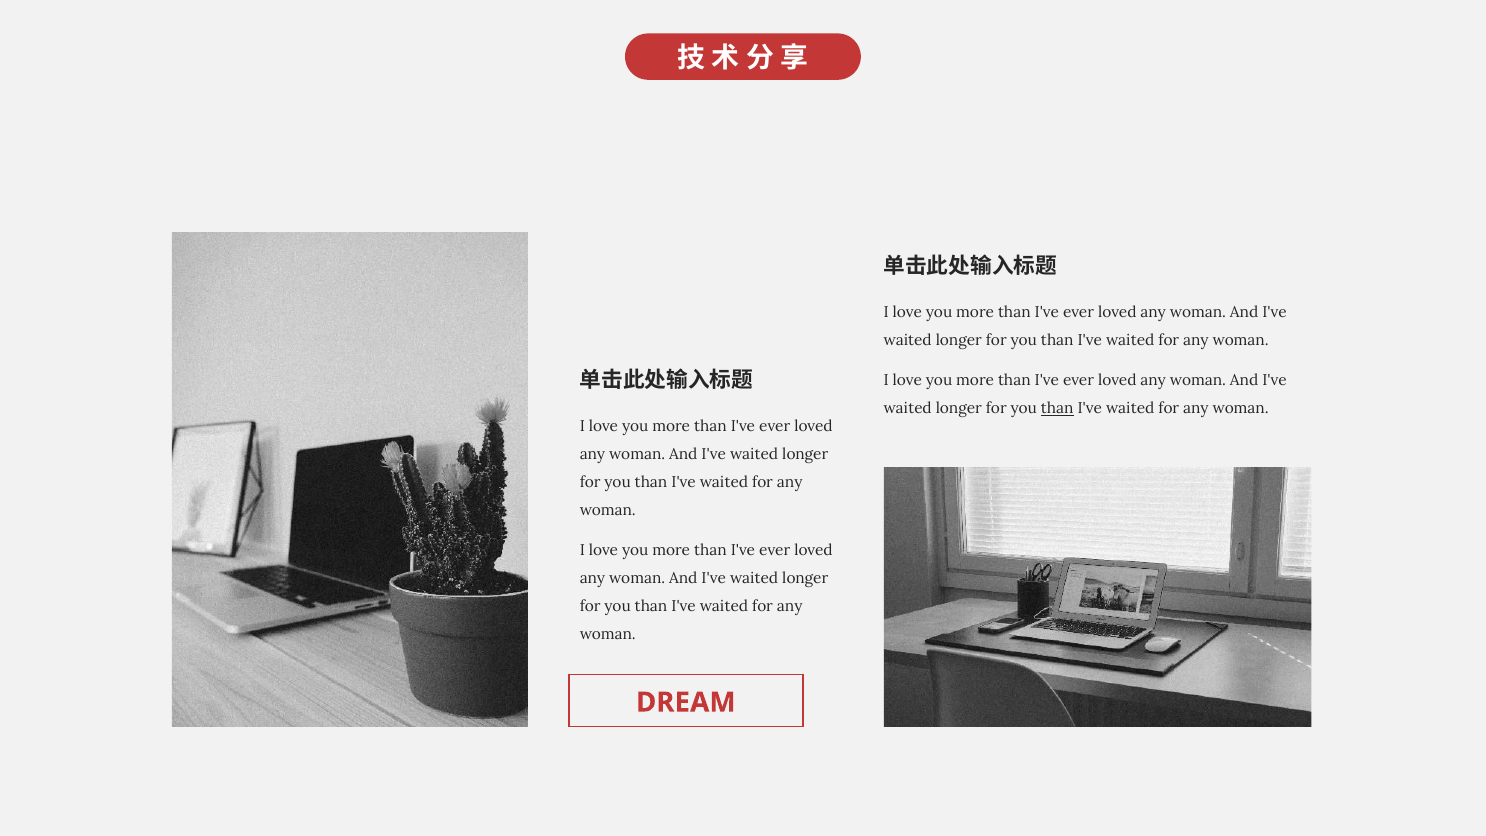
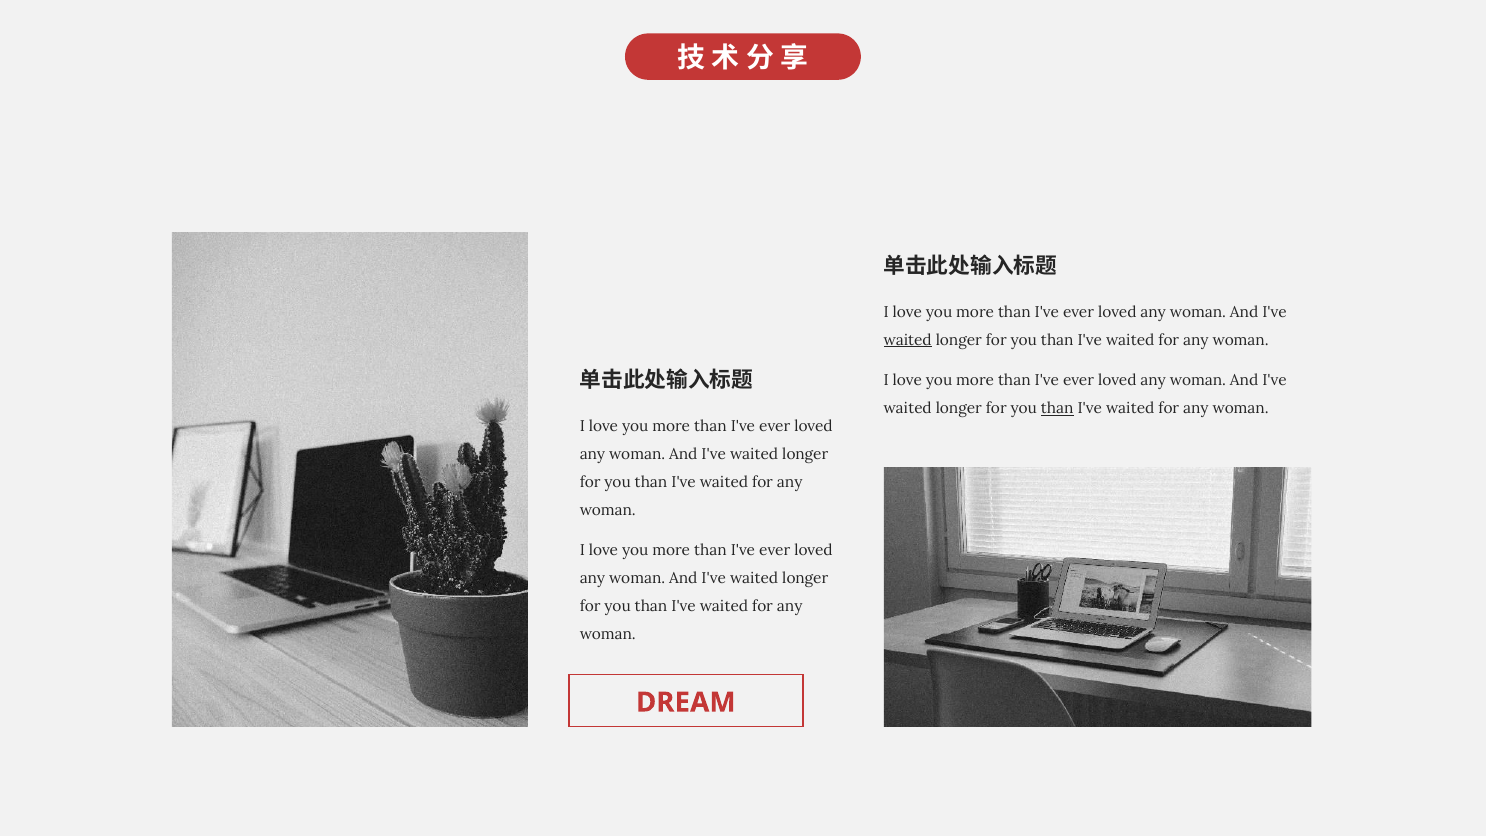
waited at (908, 340) underline: none -> present
